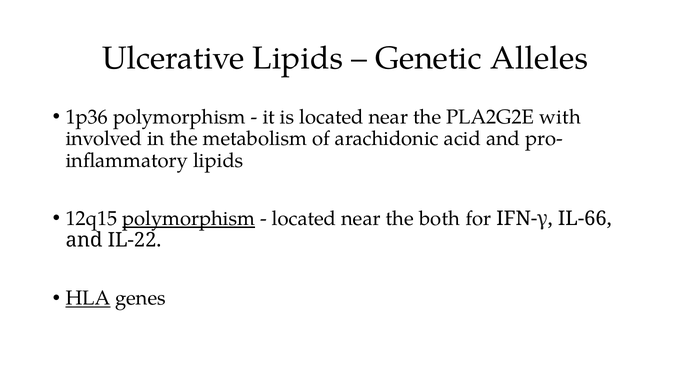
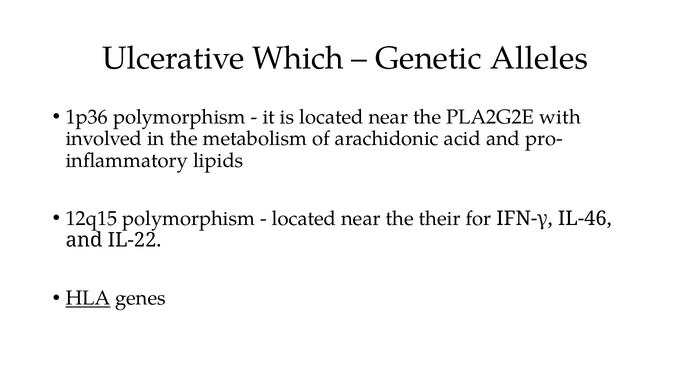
Ulcerative Lipids: Lipids -> Which
polymorphism at (189, 219) underline: present -> none
both: both -> their
IL-66: IL-66 -> IL-46
